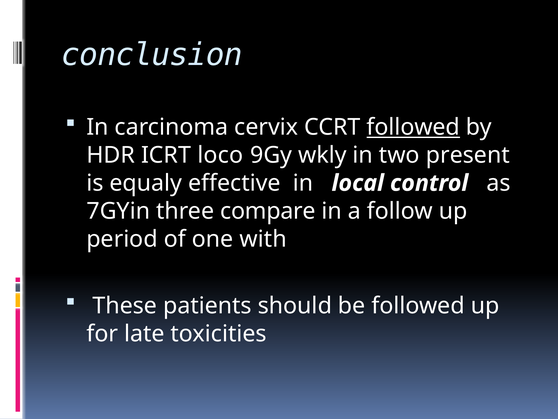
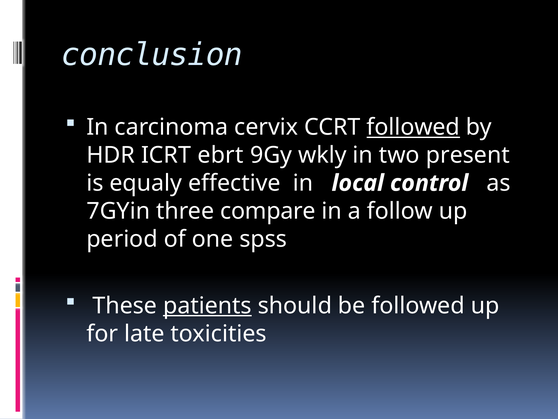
loco: loco -> ebrt
with: with -> spss
patients underline: none -> present
